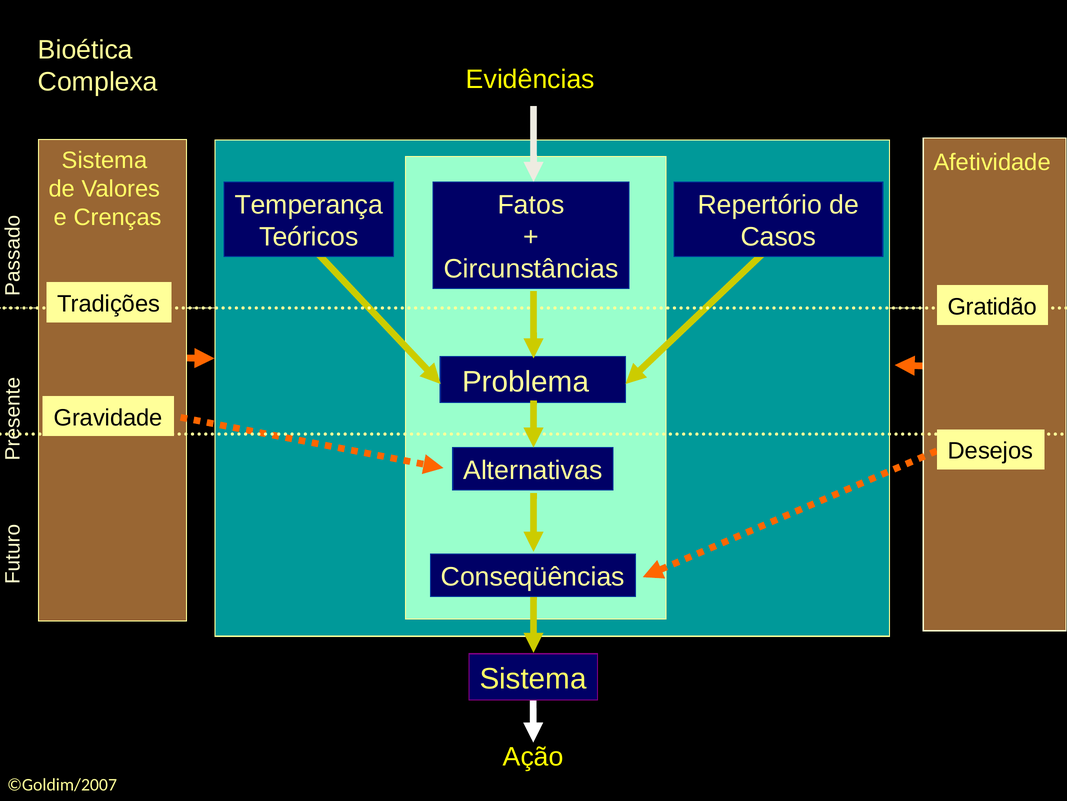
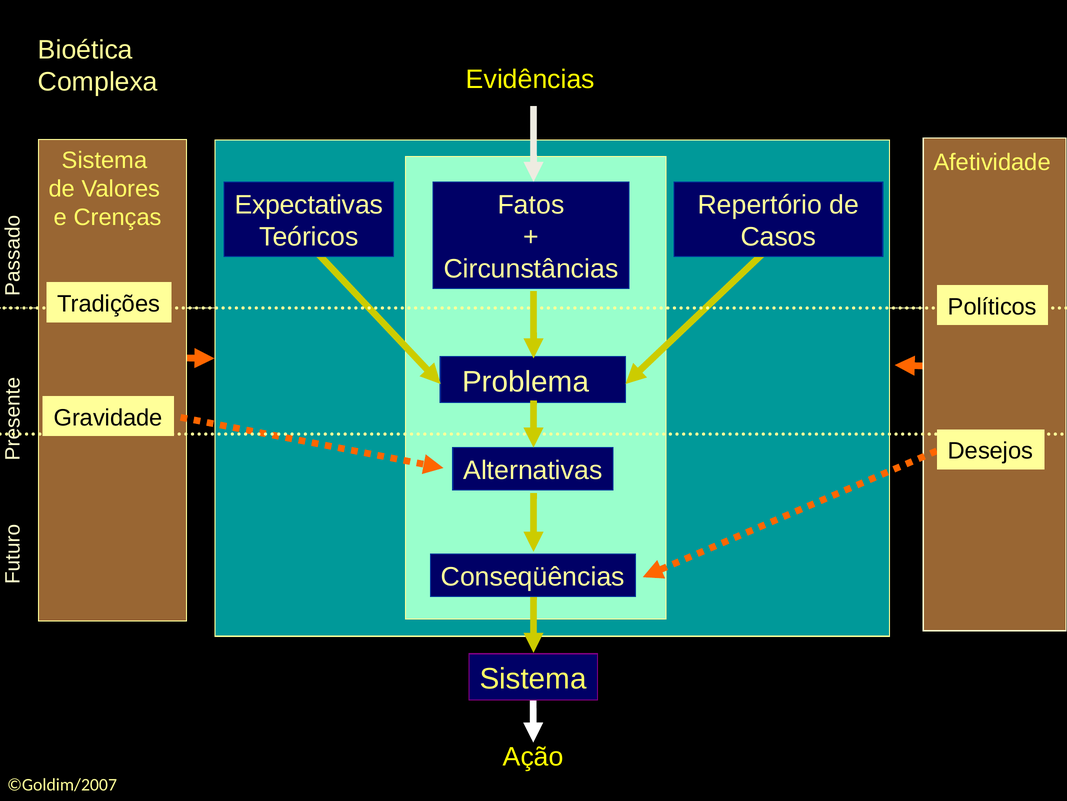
Temperança: Temperança -> Expectativas
Gratidão: Gratidão -> Políticos
